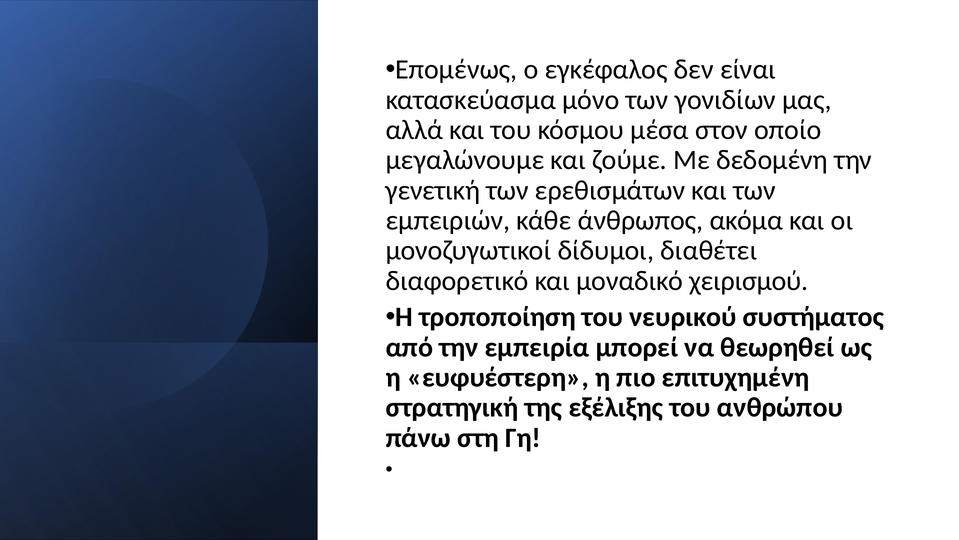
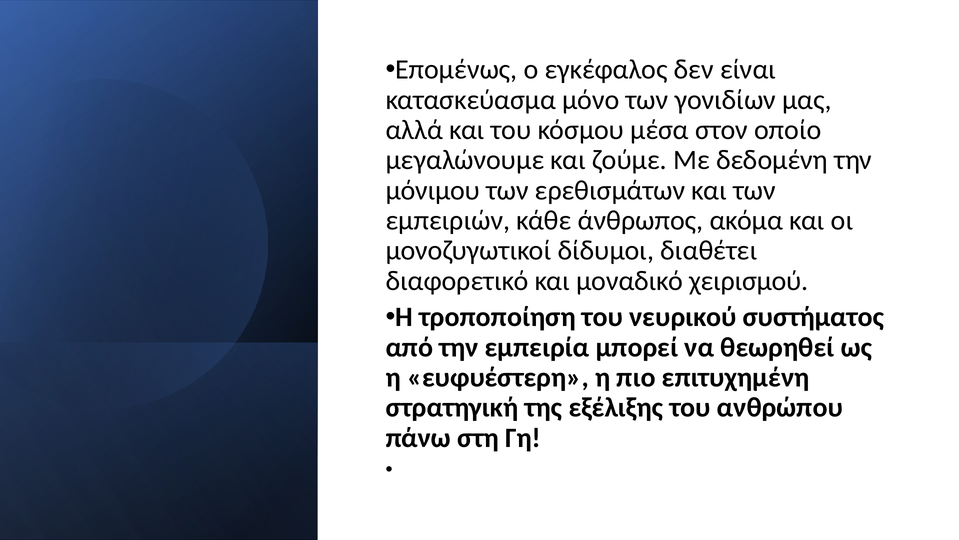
γενετική: γενετική -> μόνιμου
